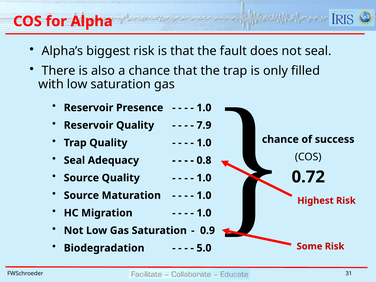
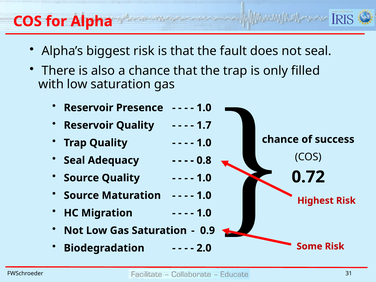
7.9: 7.9 -> 1.7
5.0: 5.0 -> 2.0
